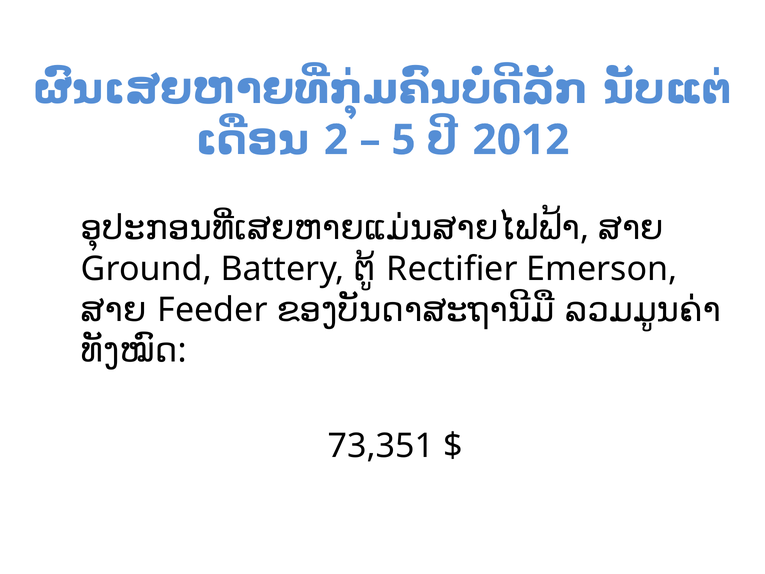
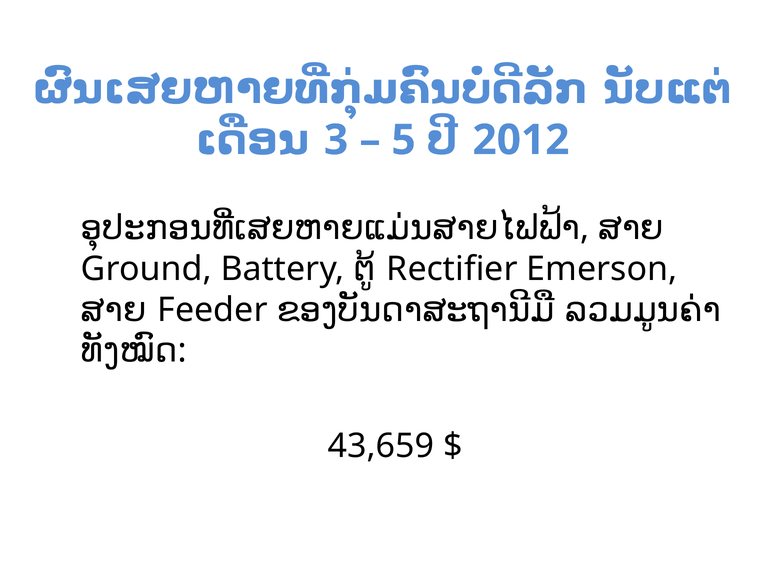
2: 2 -> 3
73,351: 73,351 -> 43,659
